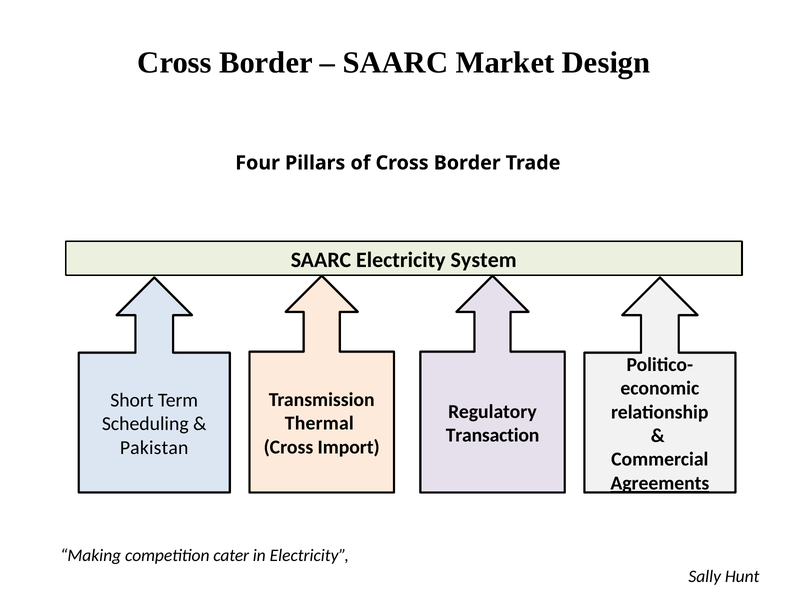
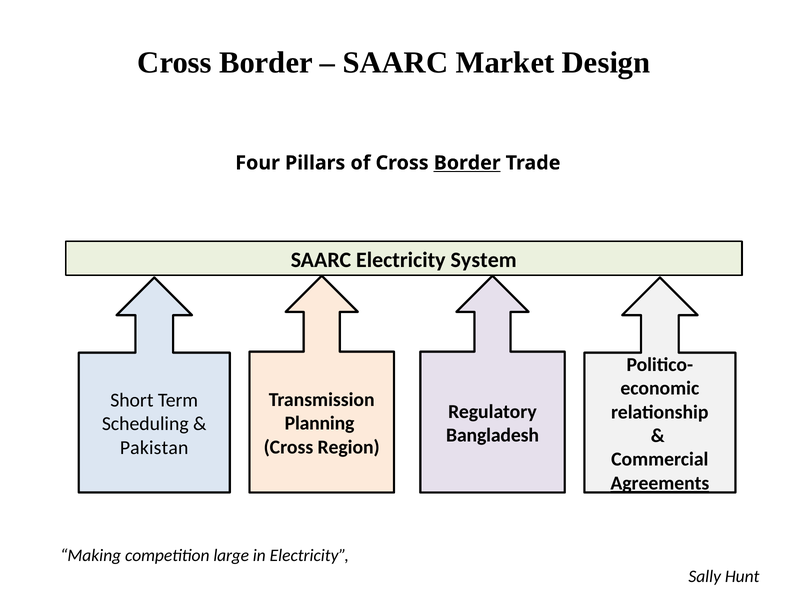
Border at (467, 163) underline: none -> present
Thermal: Thermal -> Planning
Transaction: Transaction -> Bangladesh
Import: Import -> Region
cater: cater -> large
